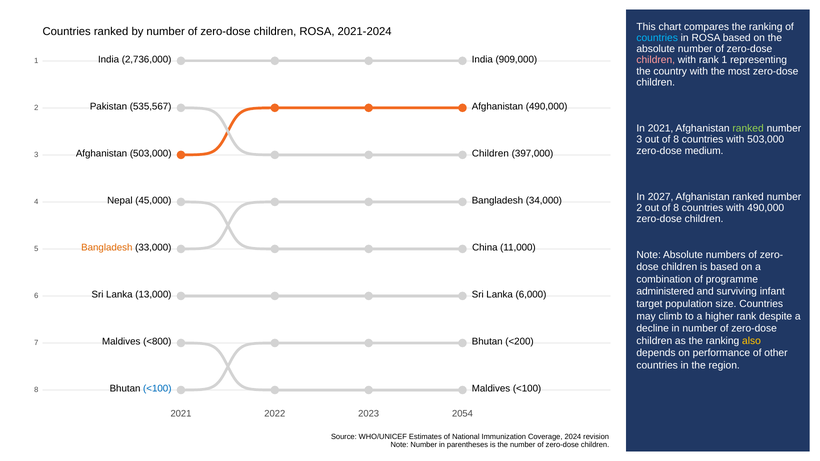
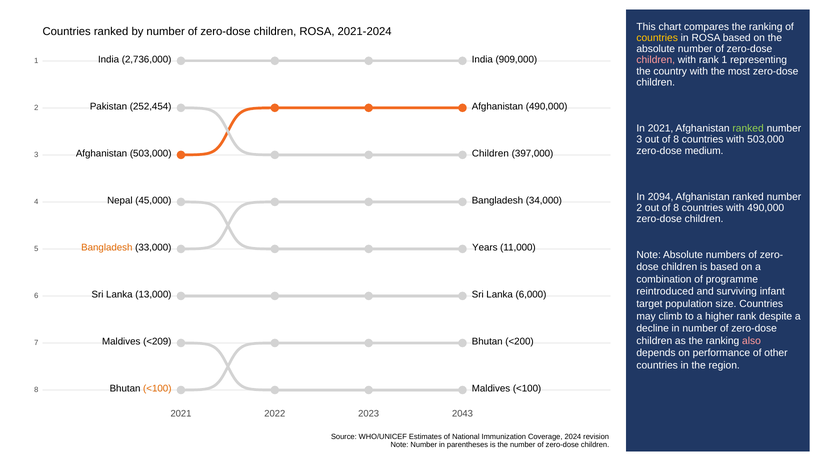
countries at (657, 38) colour: light blue -> yellow
535,567: 535,567 -> 252,454
2027: 2027 -> 2094
China: China -> Years
administered: administered -> reintroduced
also colour: yellow -> pink
<800: <800 -> <209
<100 at (157, 389) colour: blue -> orange
2054: 2054 -> 2043
